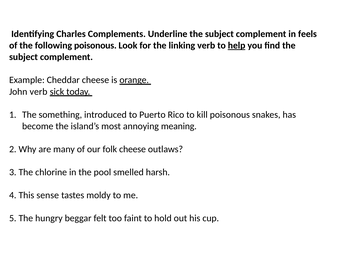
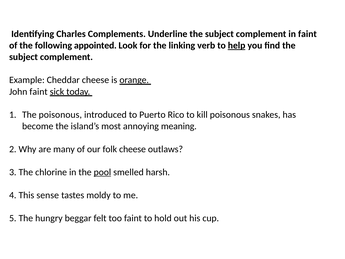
in feels: feels -> faint
following poisonous: poisonous -> appointed
John verb: verb -> faint
The something: something -> poisonous
pool underline: none -> present
